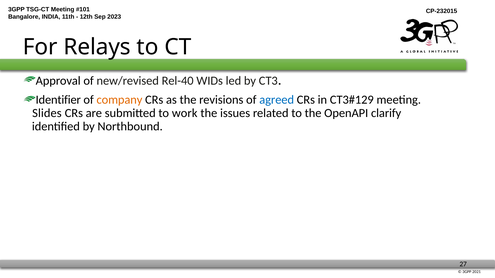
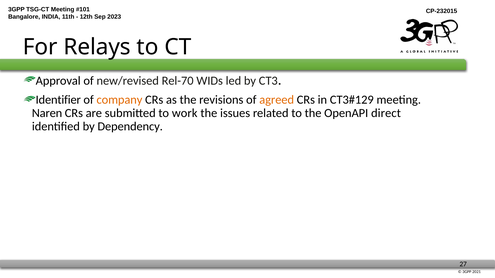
Rel-40: Rel-40 -> Rel-70
agreed colour: blue -> orange
Slides: Slides -> Naren
clarify: clarify -> direct
Northbound: Northbound -> Dependency
